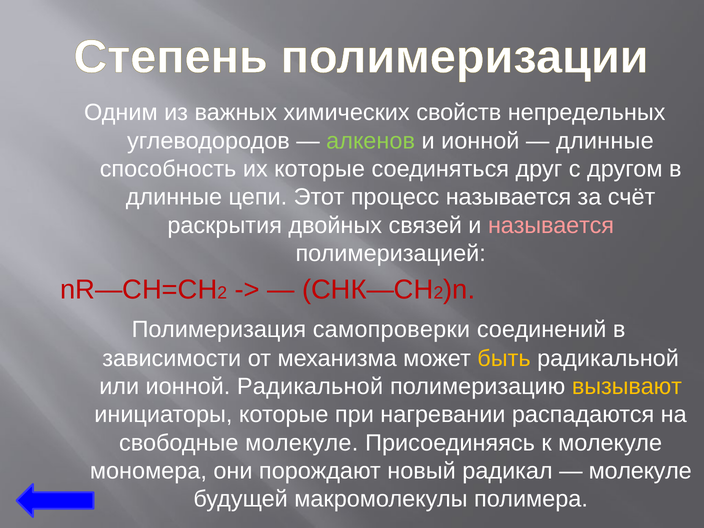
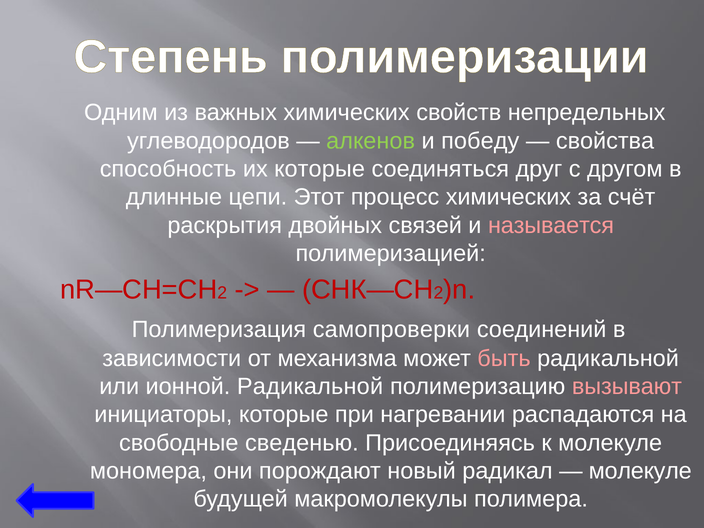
и ионной: ионной -> победу
длинные at (605, 141): длинные -> свойства
процесс называется: называется -> химических
быть colour: yellow -> pink
вызывают colour: yellow -> pink
свободные молекуле: молекуле -> сведенью
